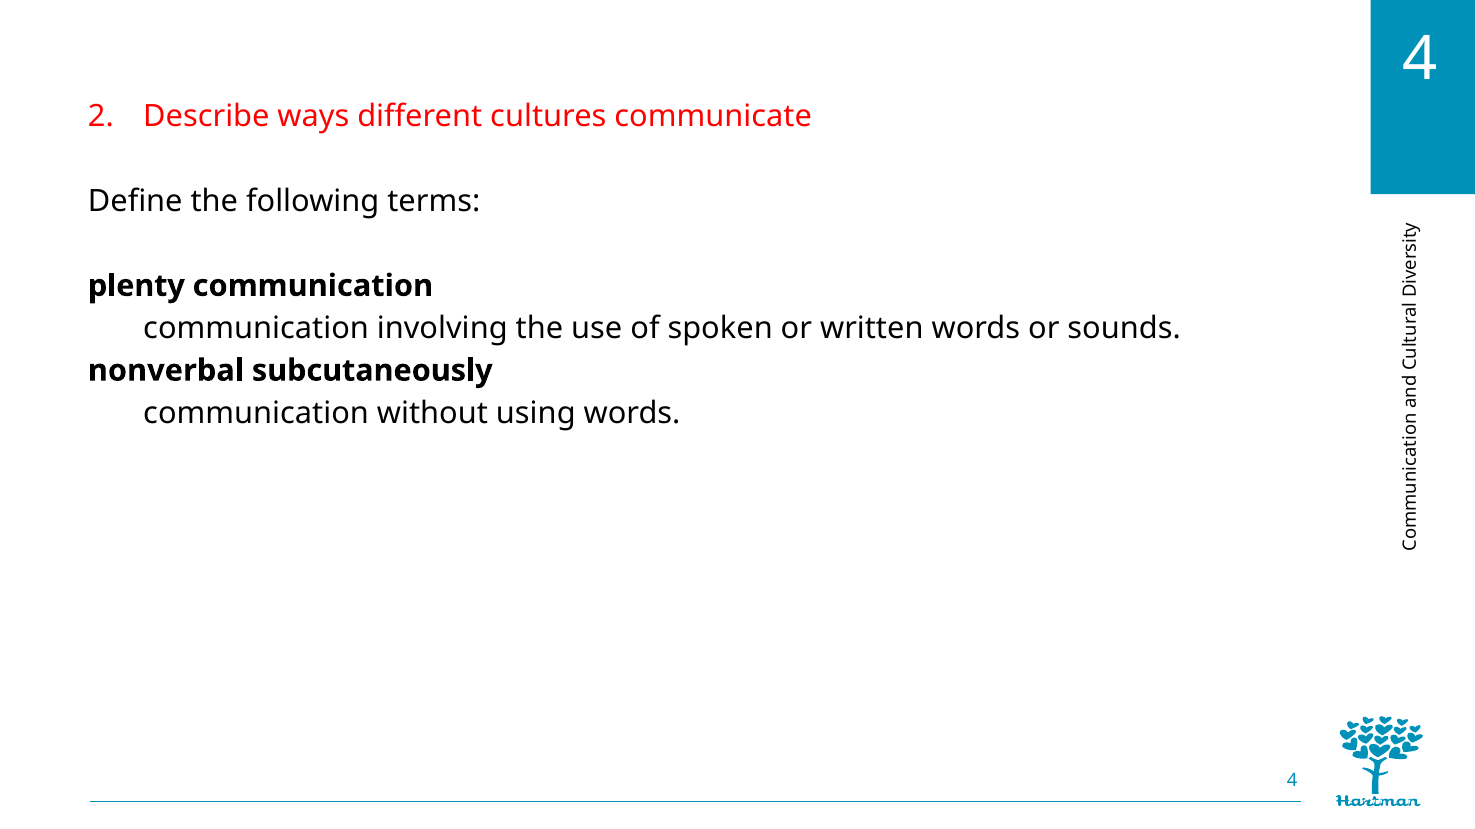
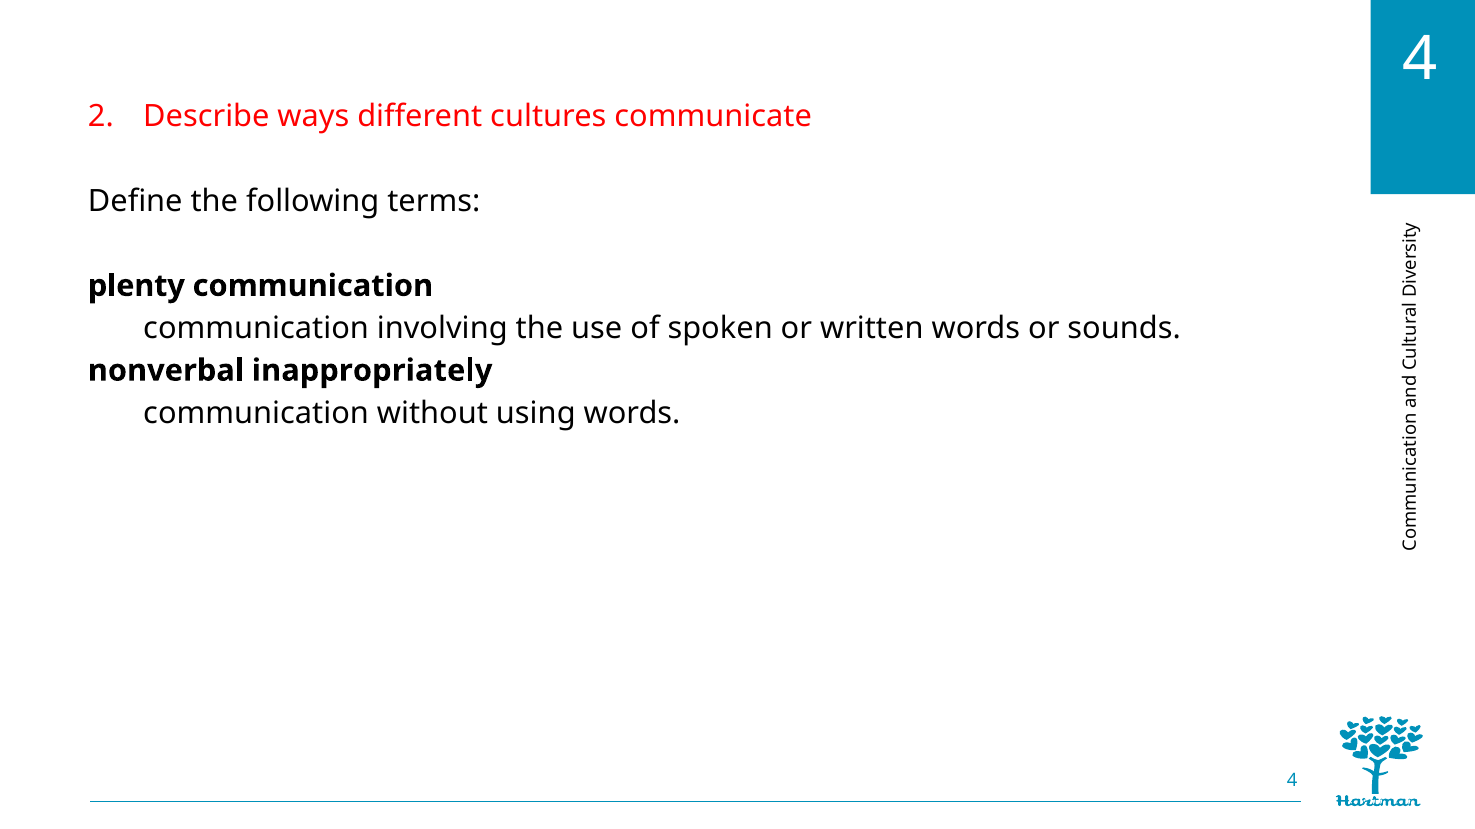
subcutaneously: subcutaneously -> inappropriately
